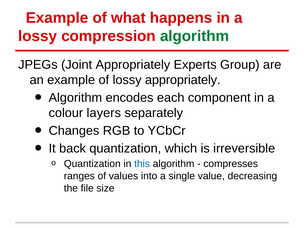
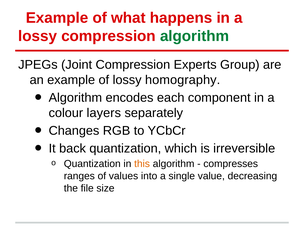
Joint Appropriately: Appropriately -> Compression
lossy appropriately: appropriately -> homography
this colour: blue -> orange
